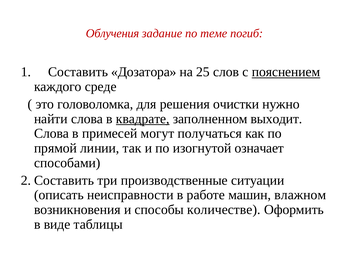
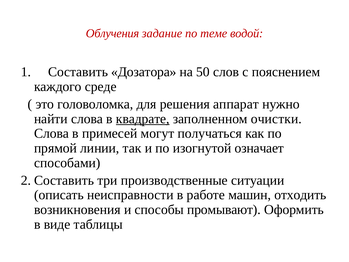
погиб: погиб -> водой
25: 25 -> 50
пояснением underline: present -> none
очистки: очистки -> аппарат
выходит: выходит -> очистки
влажном: влажном -> отходить
количестве: количестве -> промывают
